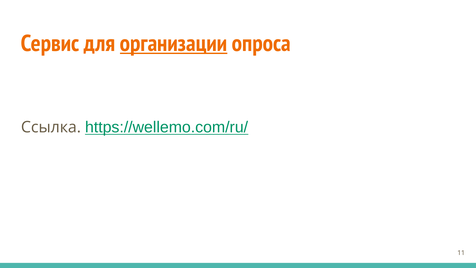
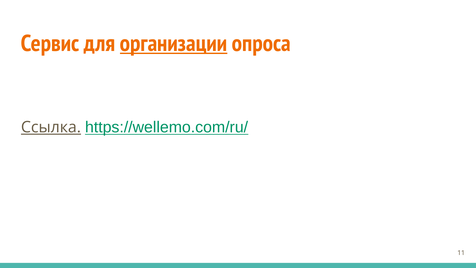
Ссылка underline: none -> present
